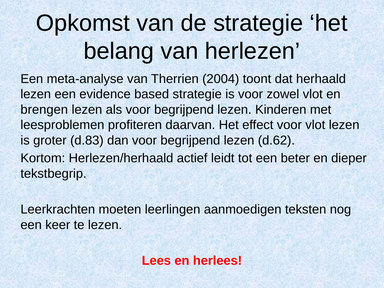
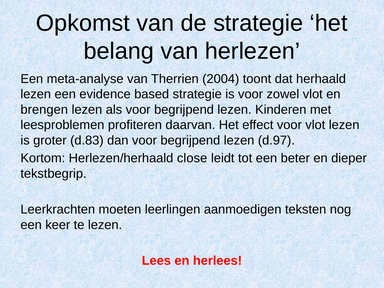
d.62: d.62 -> d.97
actief: actief -> close
